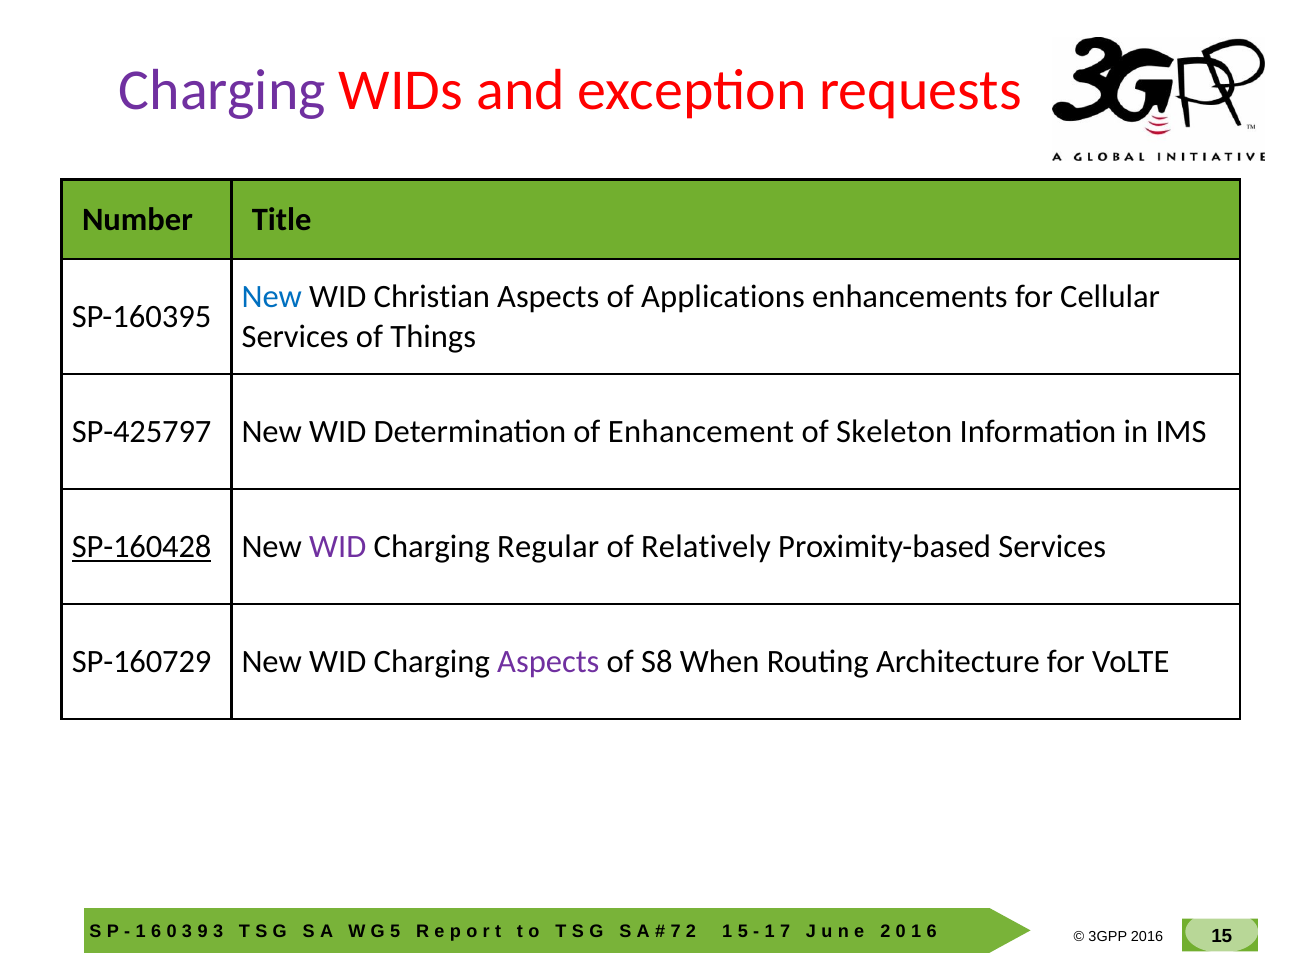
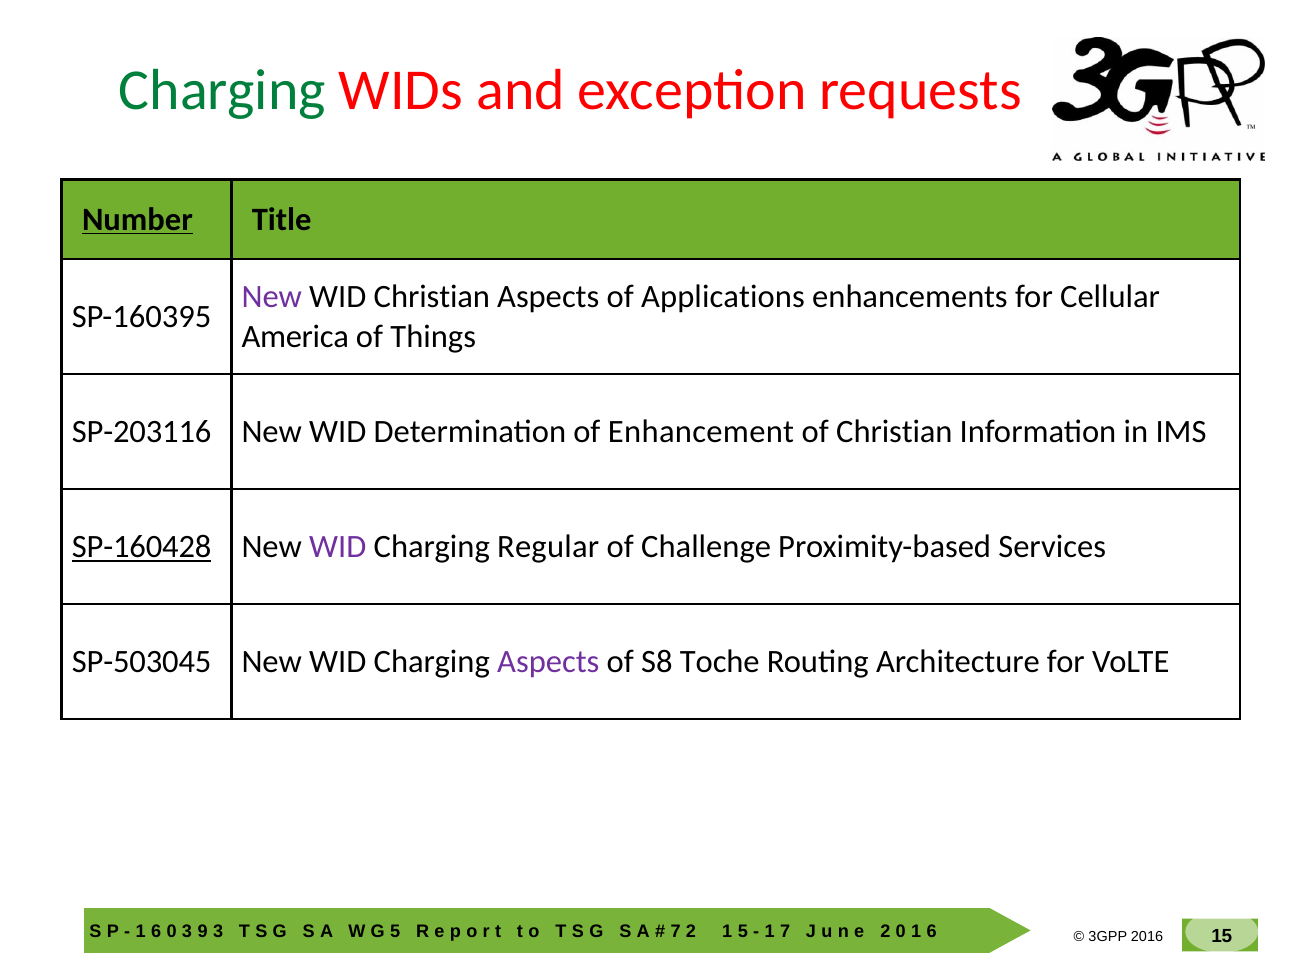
Charging at (222, 90) colour: purple -> green
Number underline: none -> present
New at (272, 297) colour: blue -> purple
Services at (295, 337): Services -> America
SP-425797: SP-425797 -> SP-203116
of Skeleton: Skeleton -> Christian
Relatively: Relatively -> Challenge
SP-160729: SP-160729 -> SP-503045
When: When -> Toche
